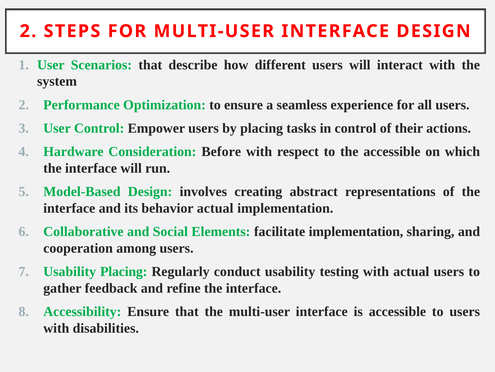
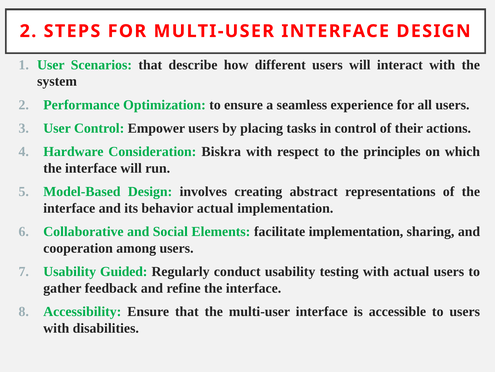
Before: Before -> Biskra
the accessible: accessible -> principles
Usability Placing: Placing -> Guided
